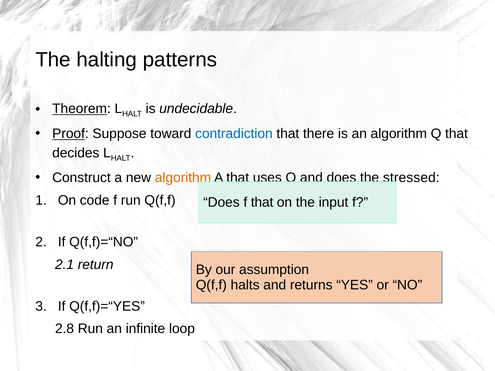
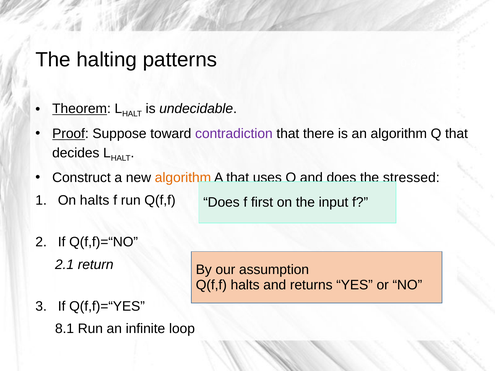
contradiction colour: blue -> purple
On code: code -> halts
f that: that -> first
2.8: 2.8 -> 8.1
